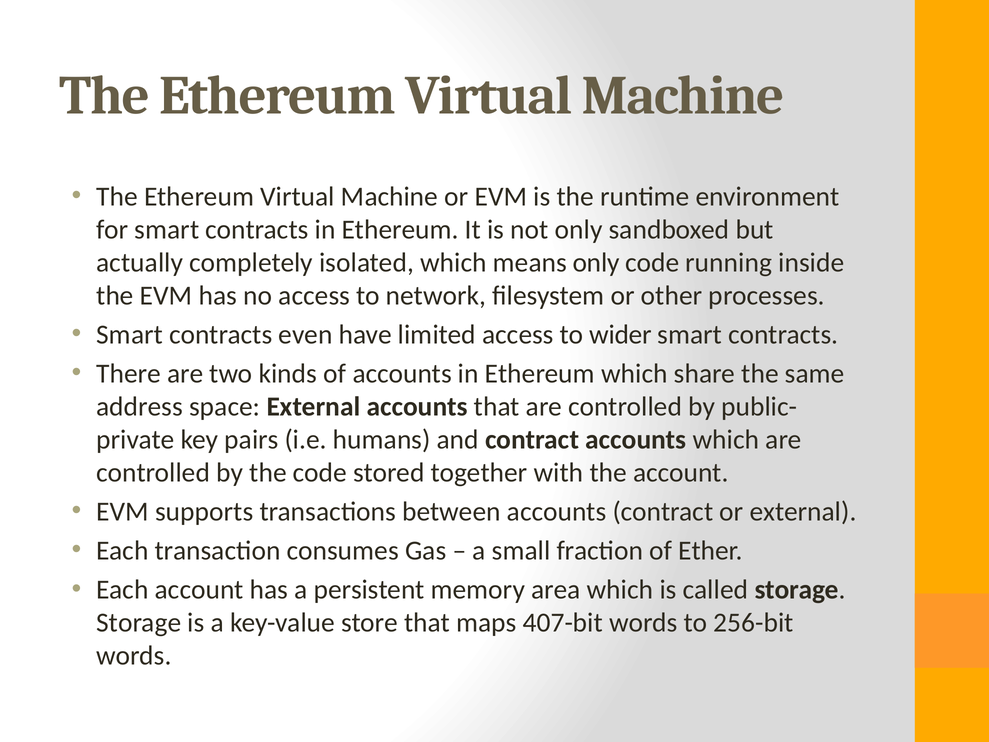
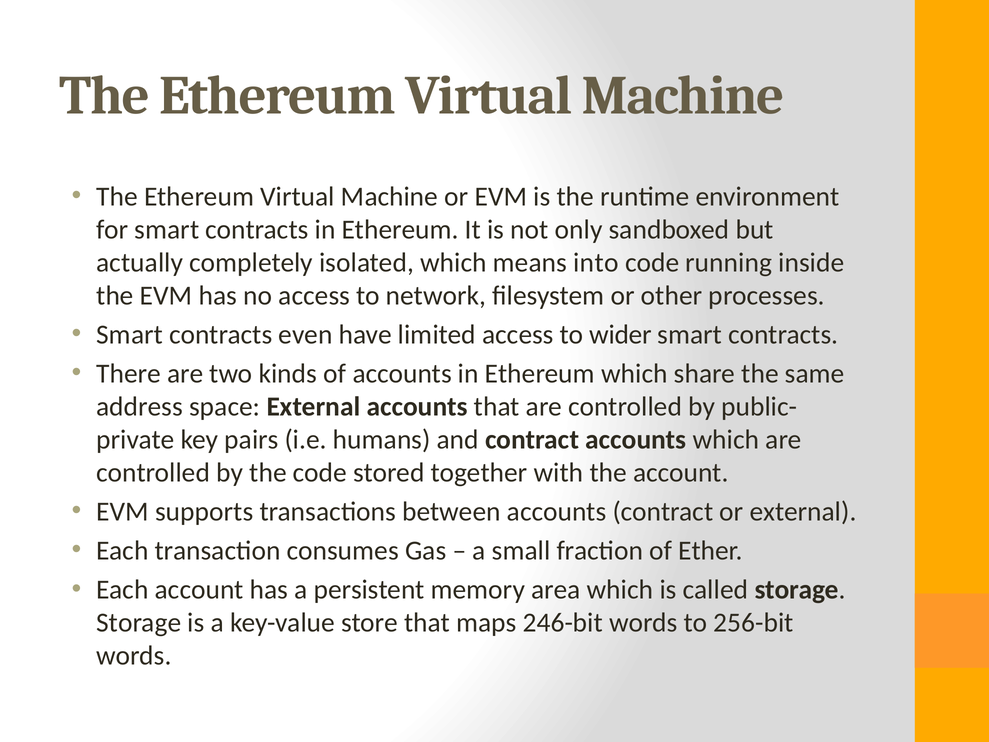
means only: only -> into
407-bit: 407-bit -> 246-bit
